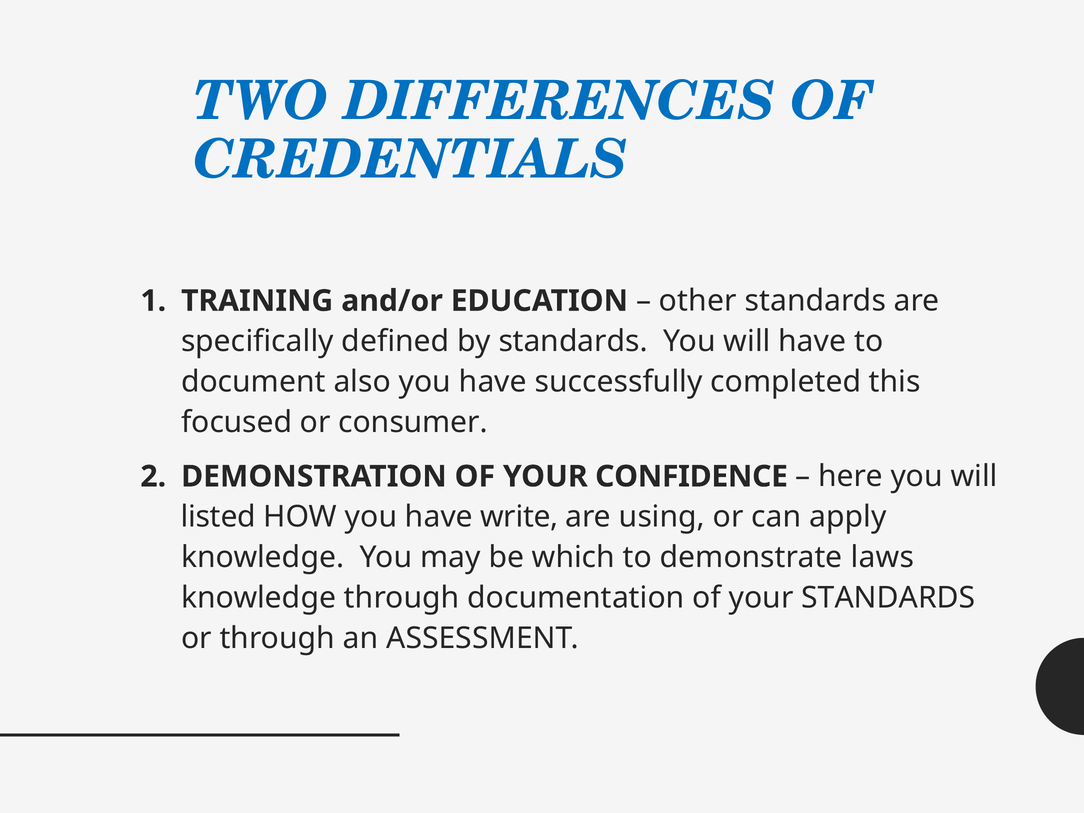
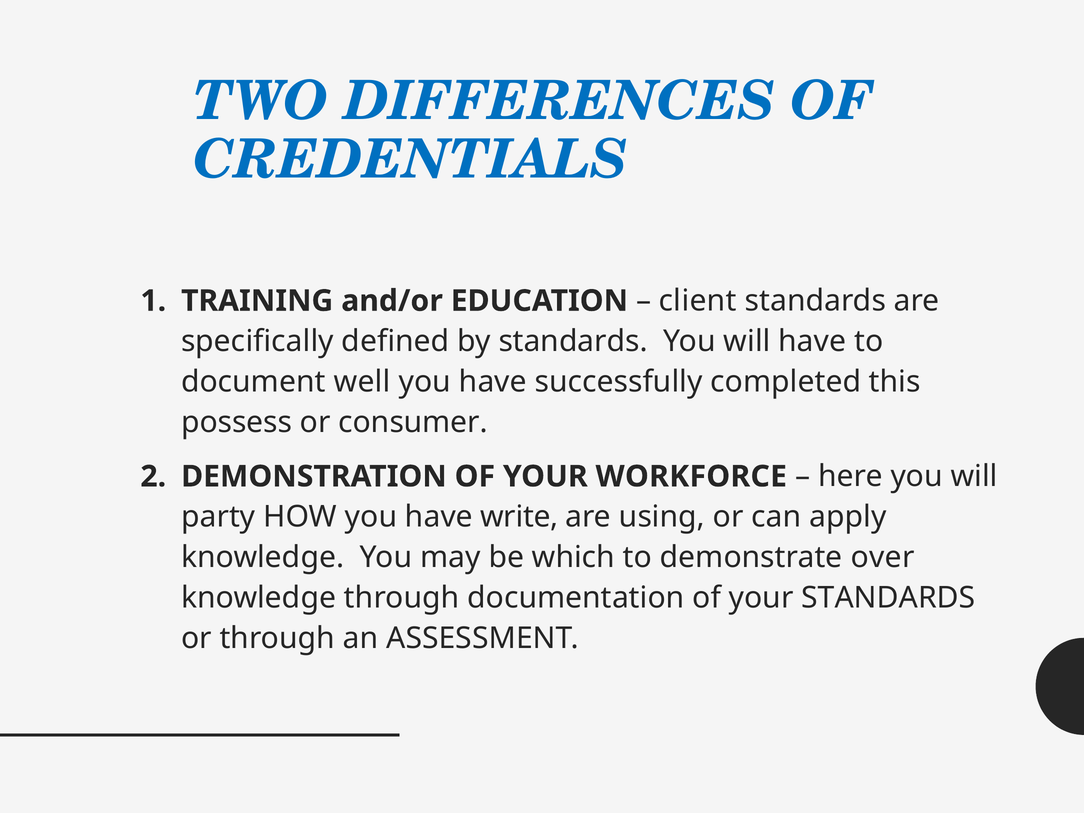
other: other -> client
also: also -> well
focused: focused -> possess
CONFIDENCE: CONFIDENCE -> WORKFORCE
listed: listed -> party
laws: laws -> over
